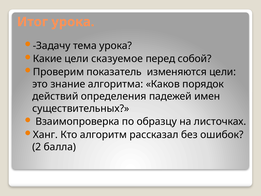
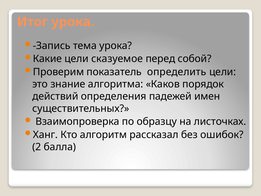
Задачу: Задачу -> Запись
изменяются: изменяются -> определить
